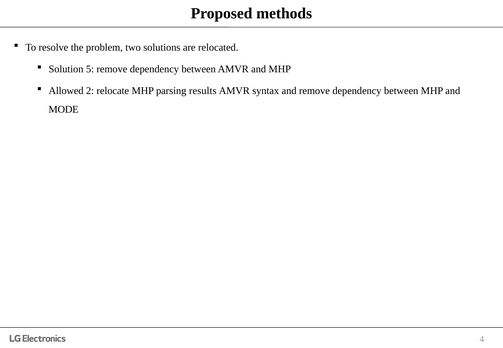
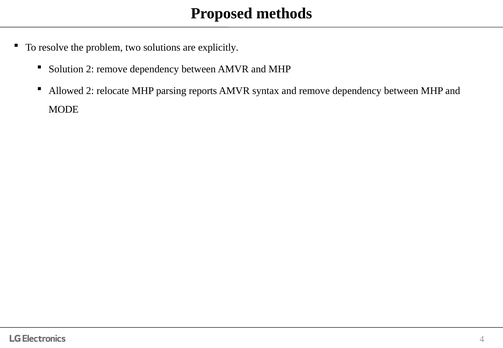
relocated: relocated -> explicitly
Solution 5: 5 -> 2
results: results -> reports
